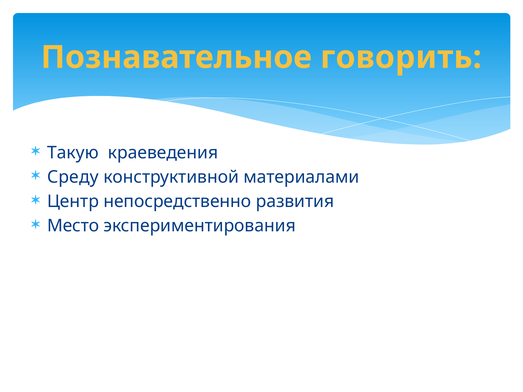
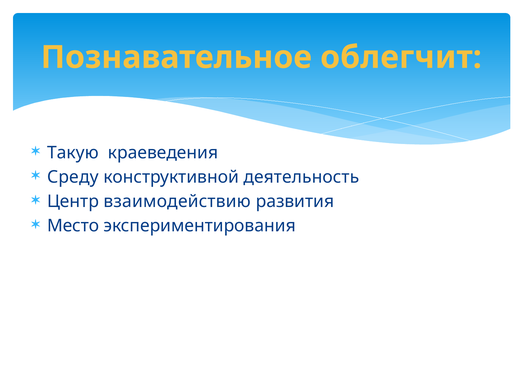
говорить: говорить -> облегчит
материалами: материалами -> деятельность
непосредственно: непосредственно -> взаимодействию
